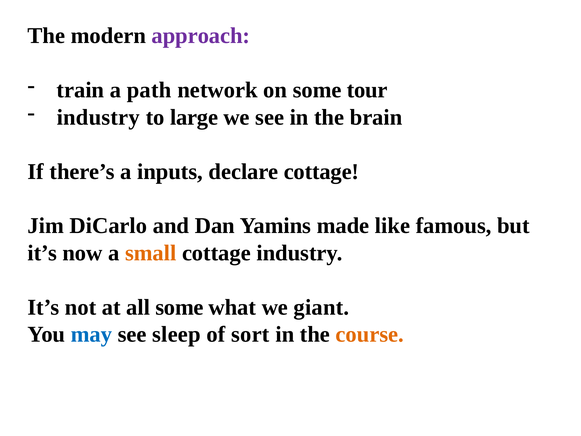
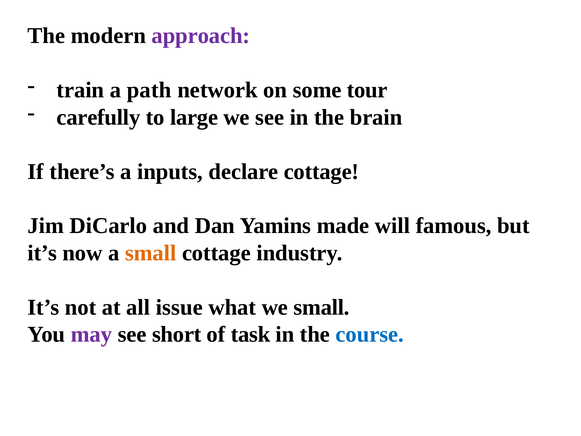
industry at (98, 117): industry -> carefully
like: like -> will
all some: some -> issue
we giant: giant -> small
may colour: blue -> purple
sleep: sleep -> short
sort: sort -> task
course colour: orange -> blue
